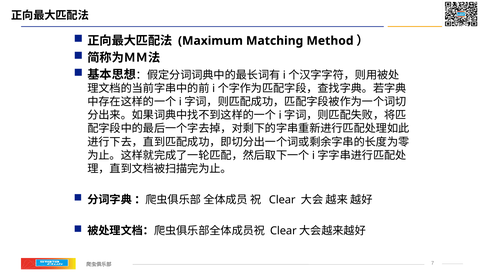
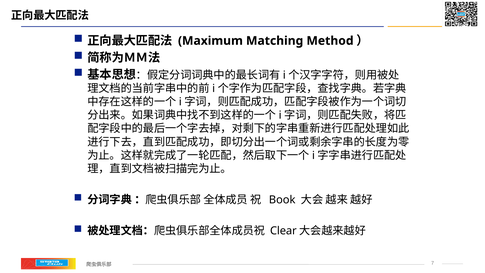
Clear at (282, 200): Clear -> Book
